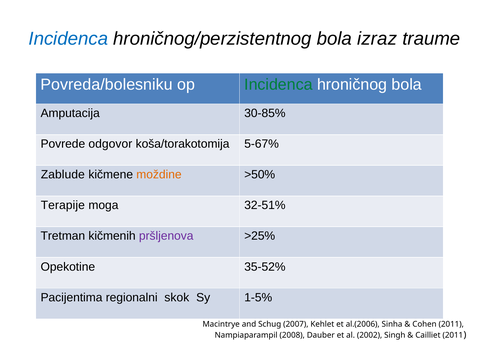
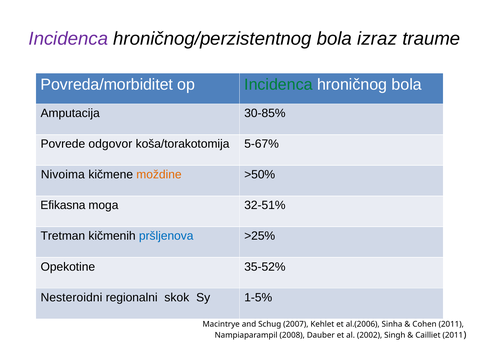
Incidenca at (68, 39) colour: blue -> purple
Povreda/bolesniku: Povreda/bolesniku -> Povreda/morbiditet
Zablude: Zablude -> Nivoima
Terapije: Terapije -> Efikasna
pršljenova colour: purple -> blue
Pacijentima: Pacijentima -> Nesteroidni
